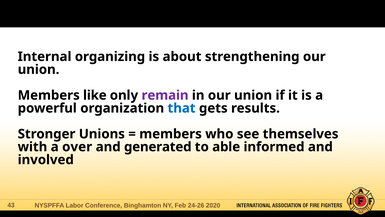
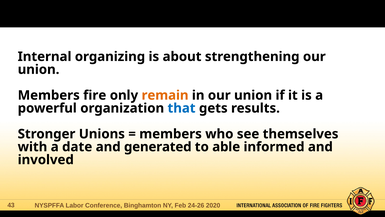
like: like -> fire
remain colour: purple -> orange
over: over -> date
